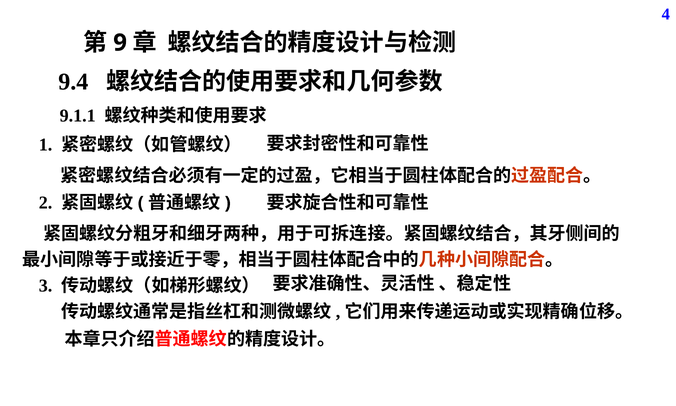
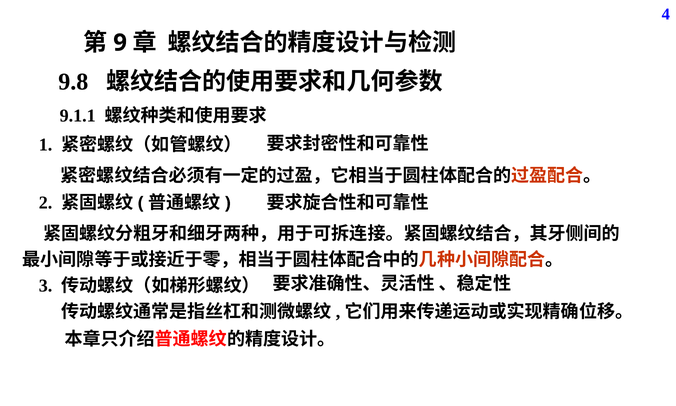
9.4: 9.4 -> 9.8
